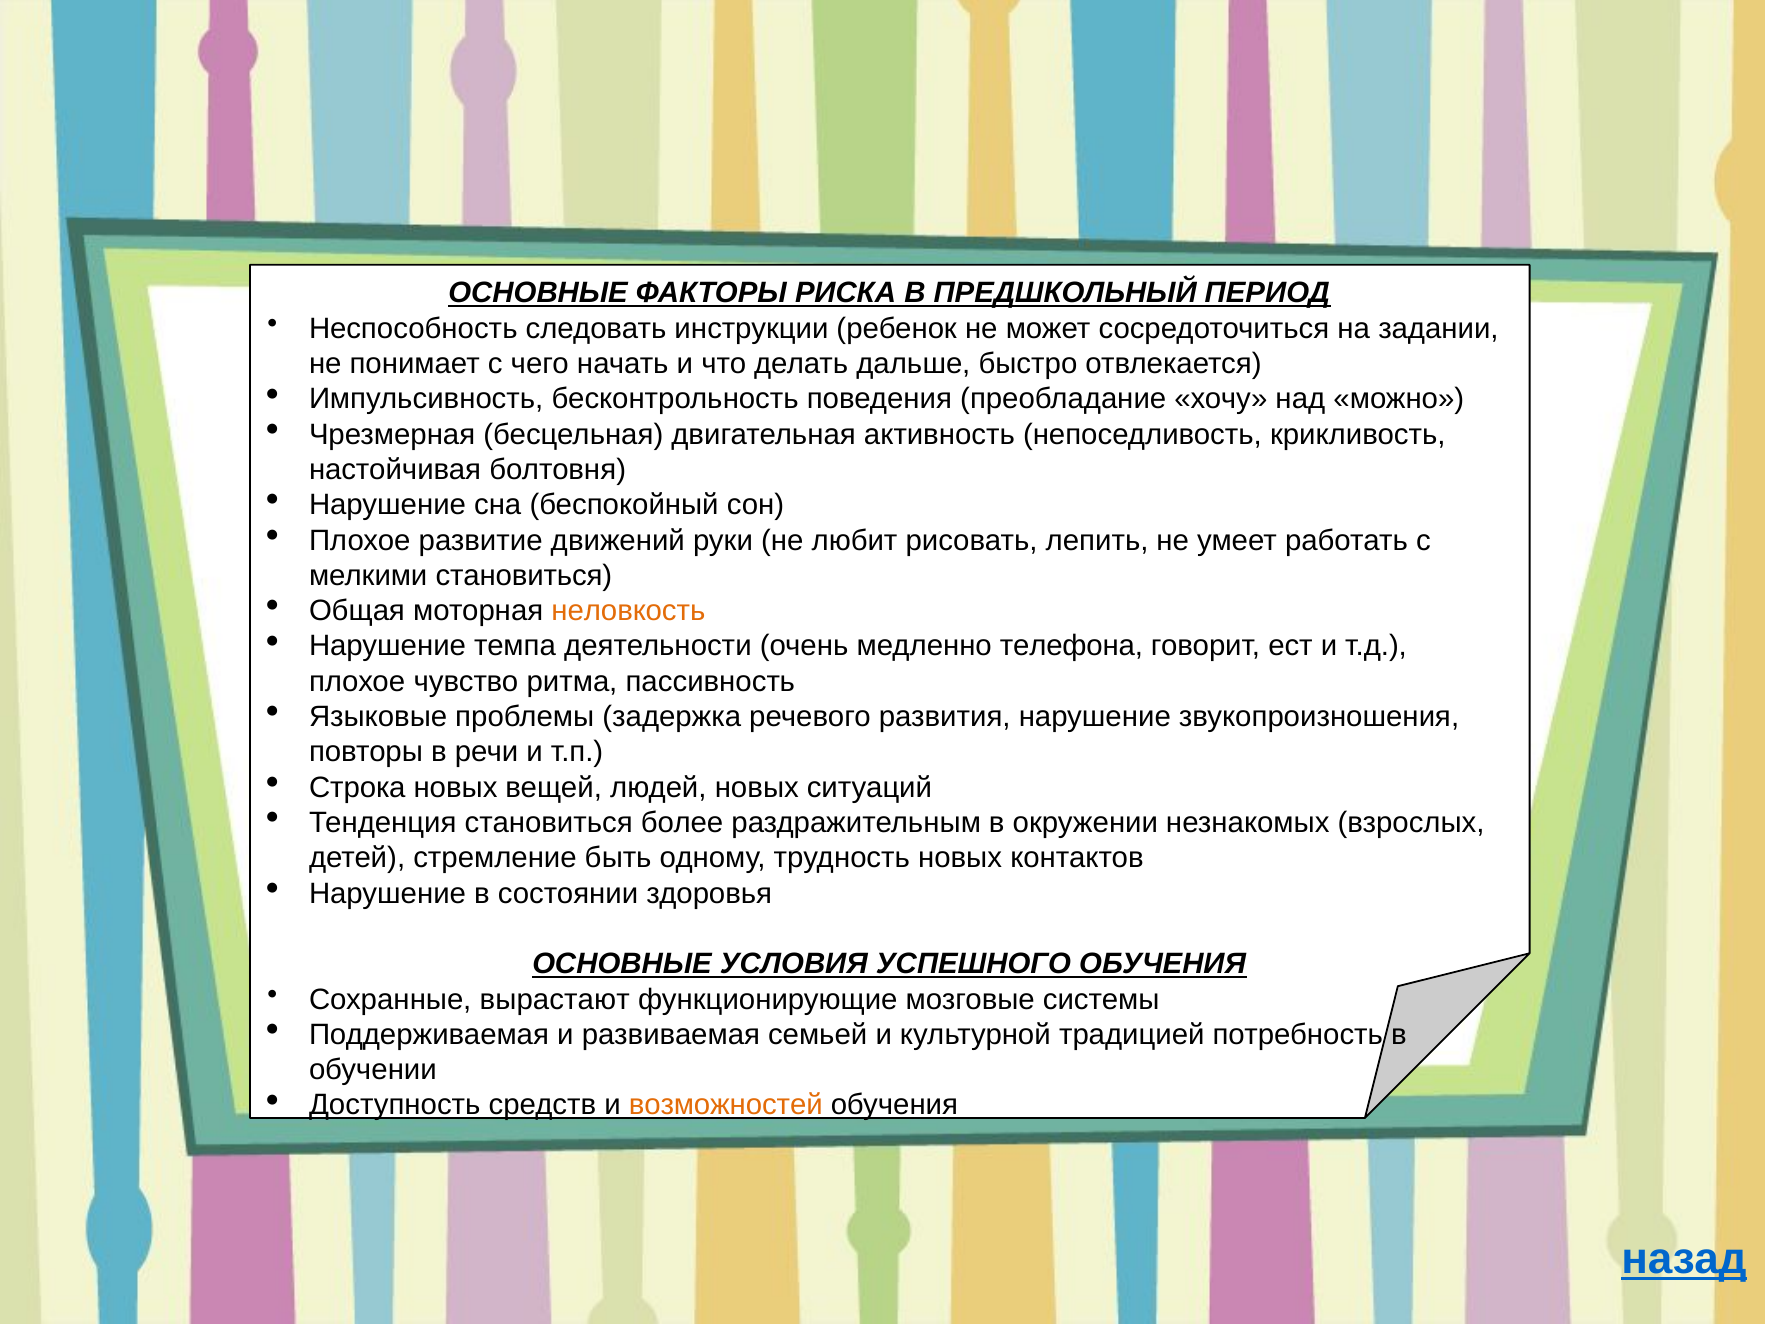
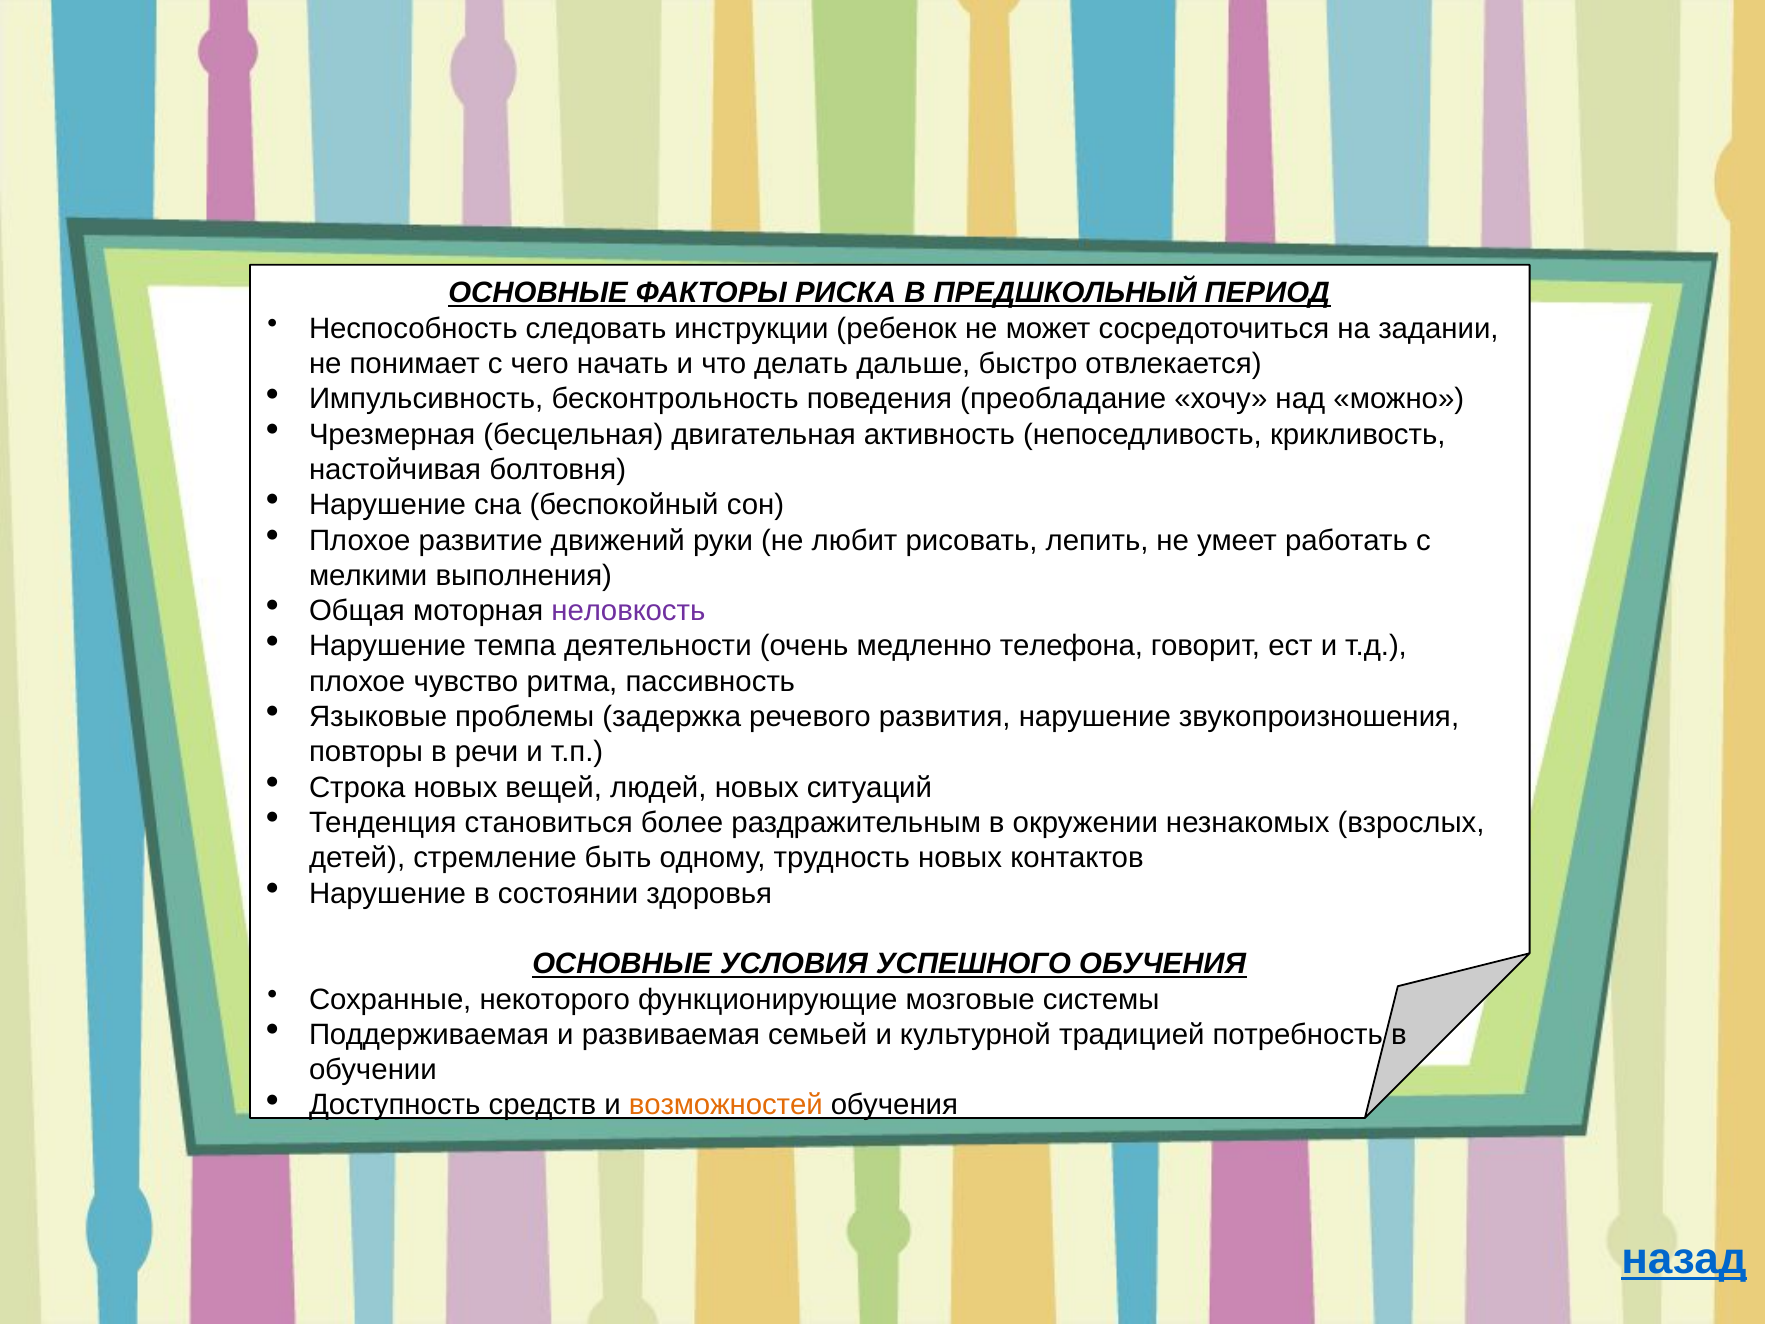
мелкими становиться: становиться -> выполнения
неловкость colour: orange -> purple
вырастают: вырастают -> некоторого
